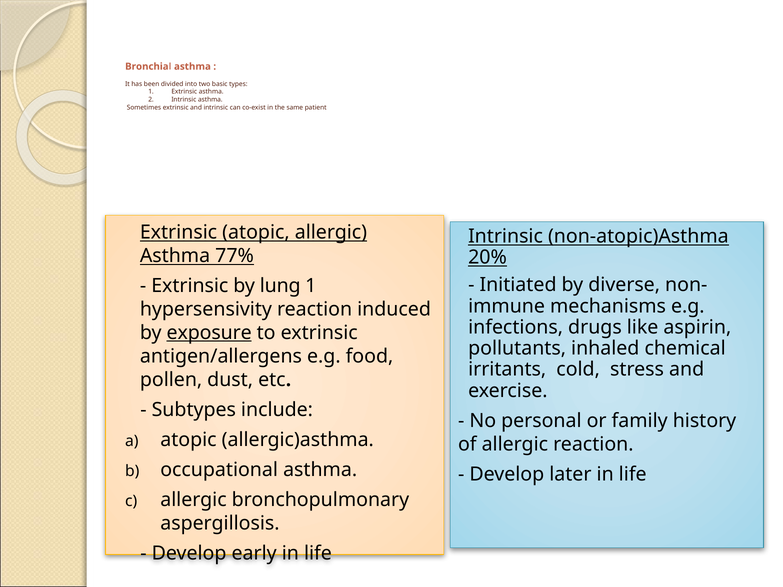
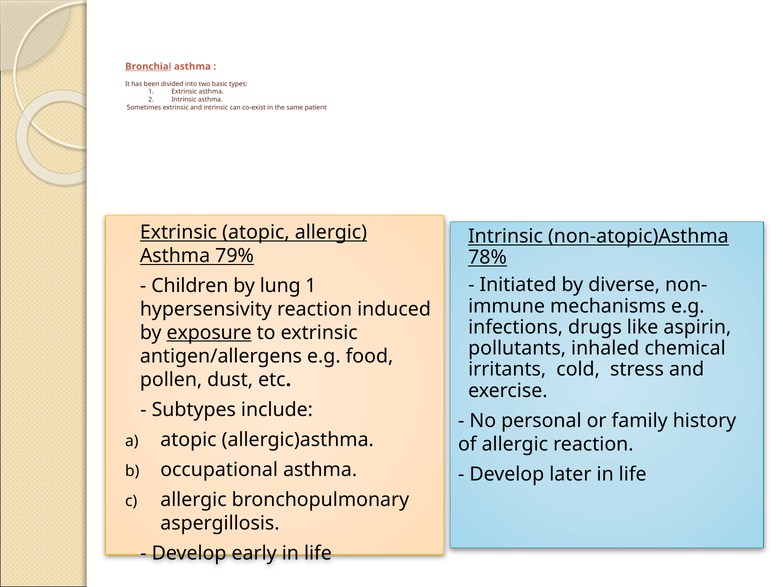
Bronchial underline: none -> present
77%: 77% -> 79%
20%: 20% -> 78%
Extrinsic at (190, 286): Extrinsic -> Children
